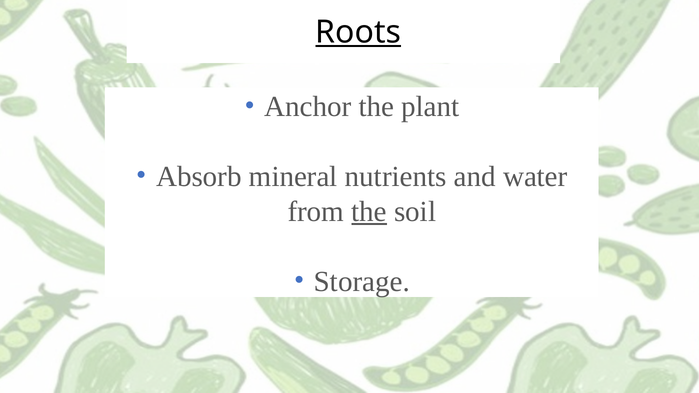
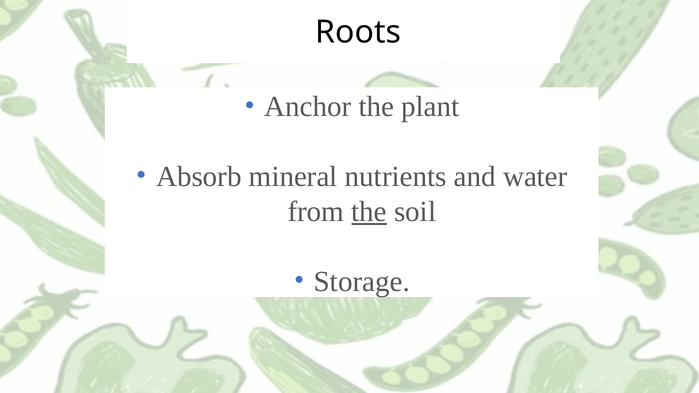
Roots underline: present -> none
